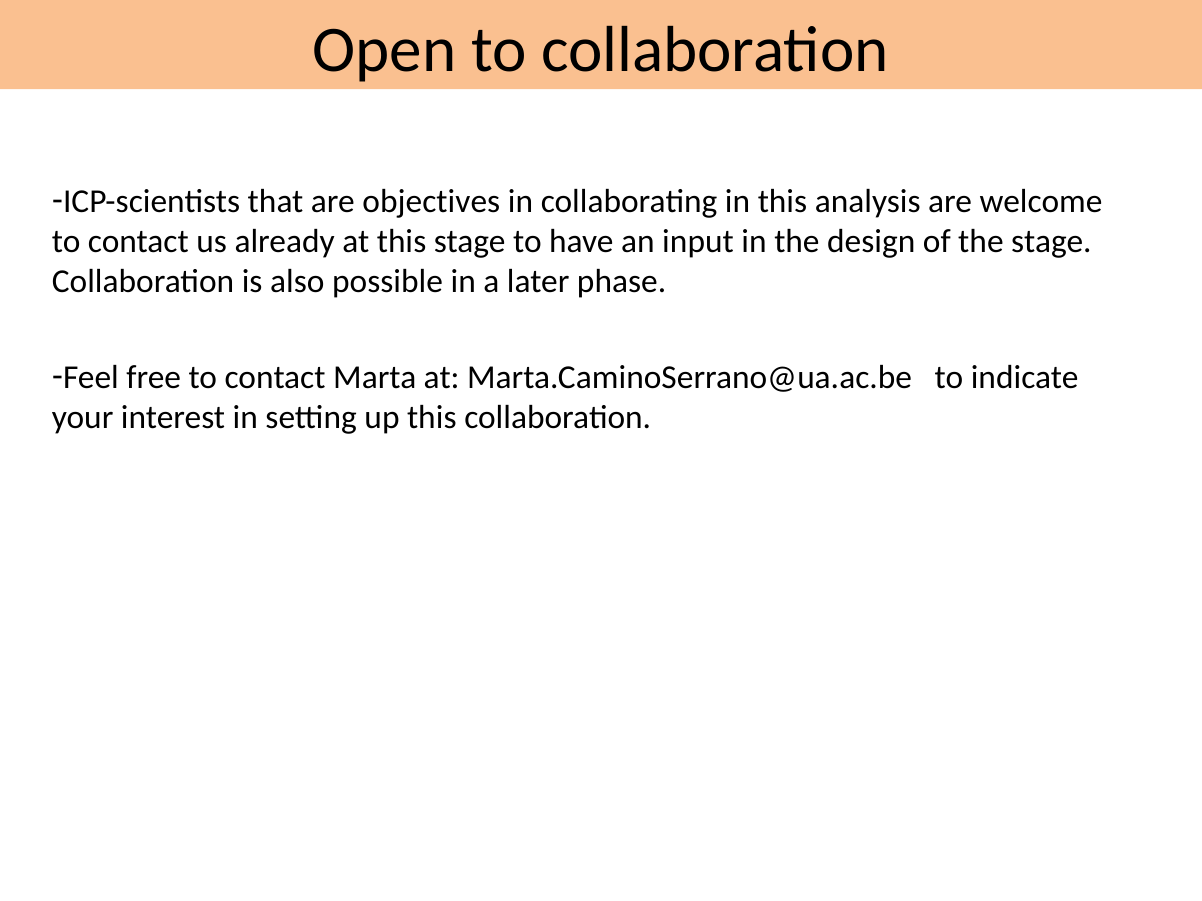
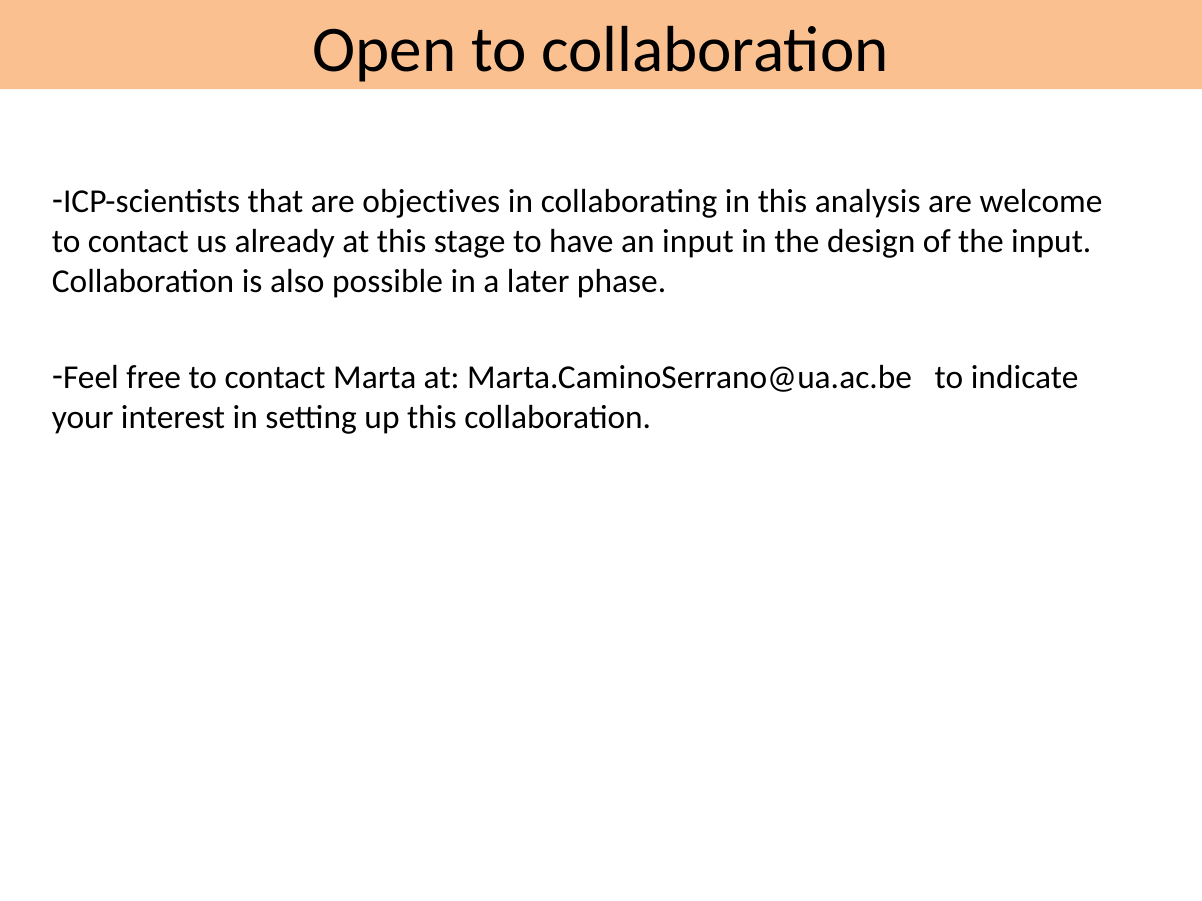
the stage: stage -> input
